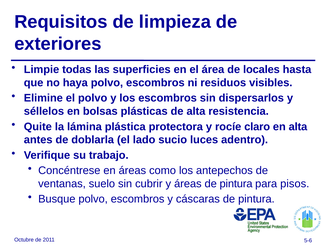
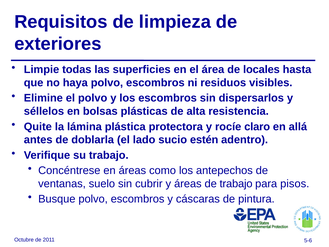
en alta: alta -> allá
luces: luces -> estén
áreas de pintura: pintura -> trabajo
